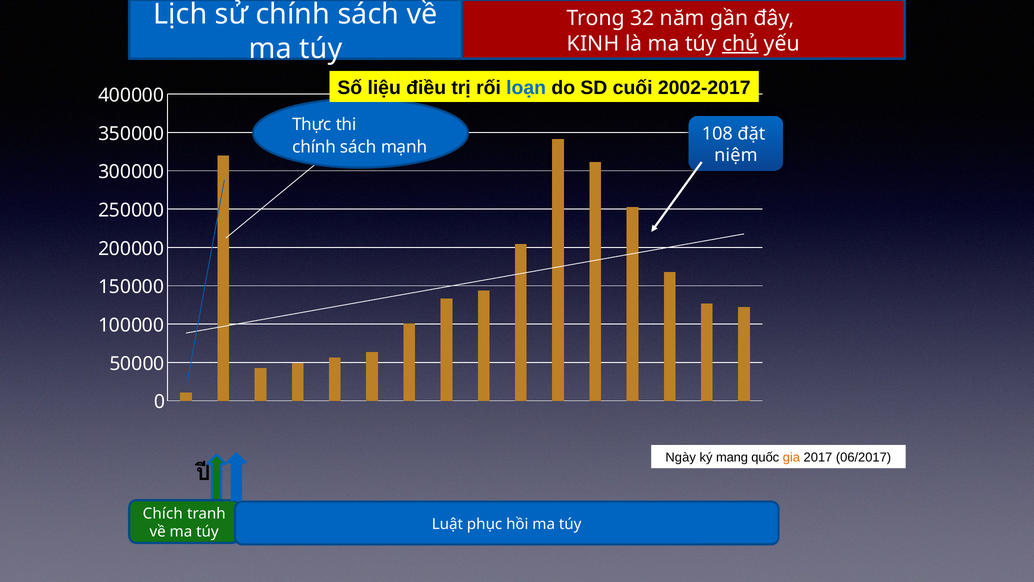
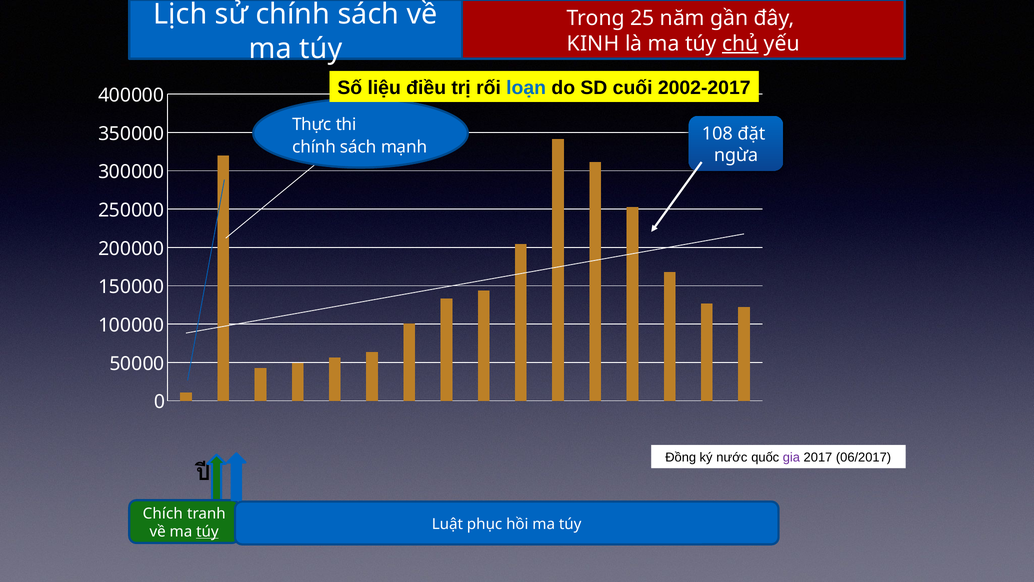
32: 32 -> 25
niệm: niệm -> ngừa
Ngày: Ngày -> Đồng
mang: mang -> nước
gia colour: orange -> purple
túy at (207, 531) underline: none -> present
